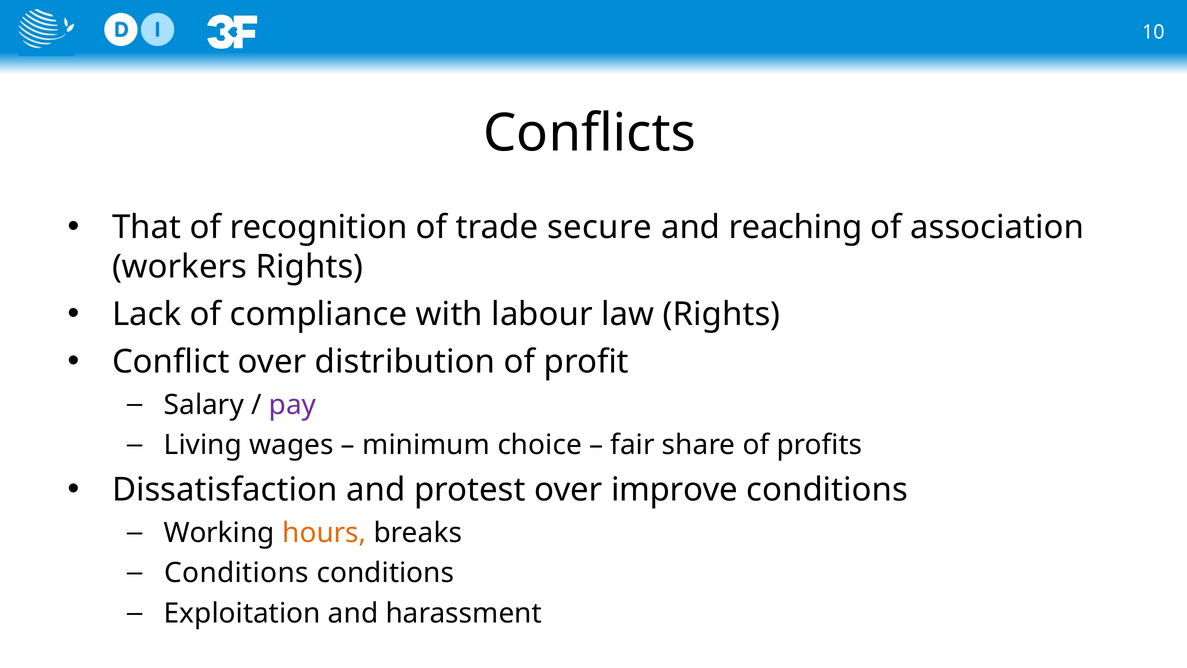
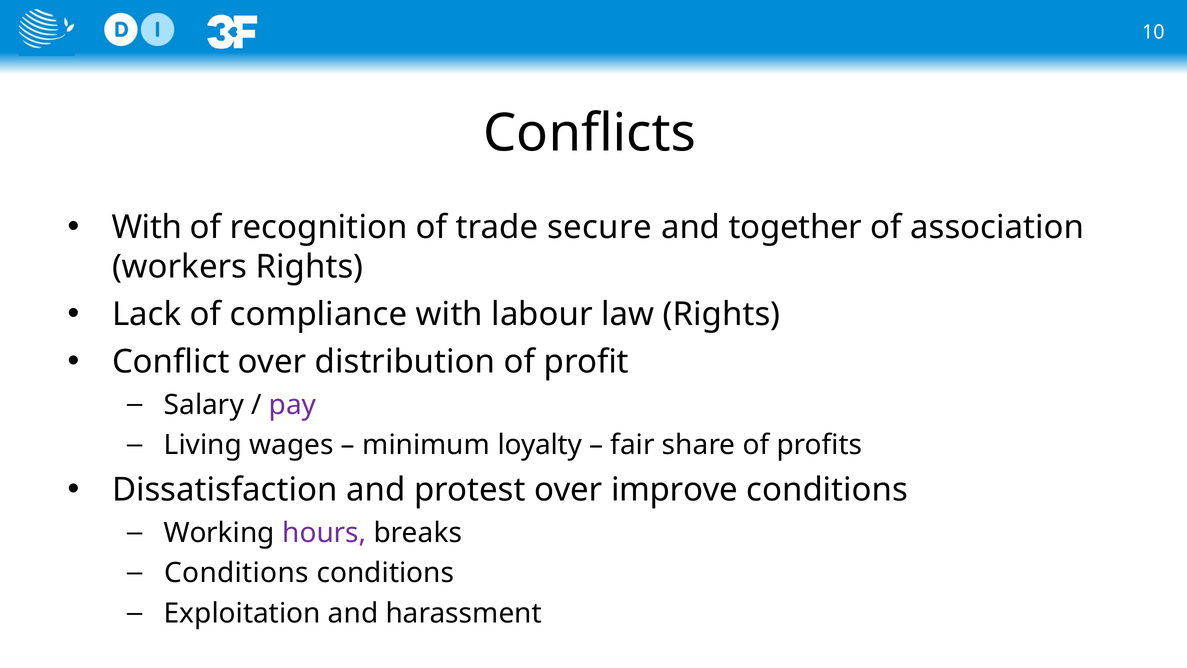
That at (147, 227): That -> With
reaching: reaching -> together
choice: choice -> loyalty
hours colour: orange -> purple
